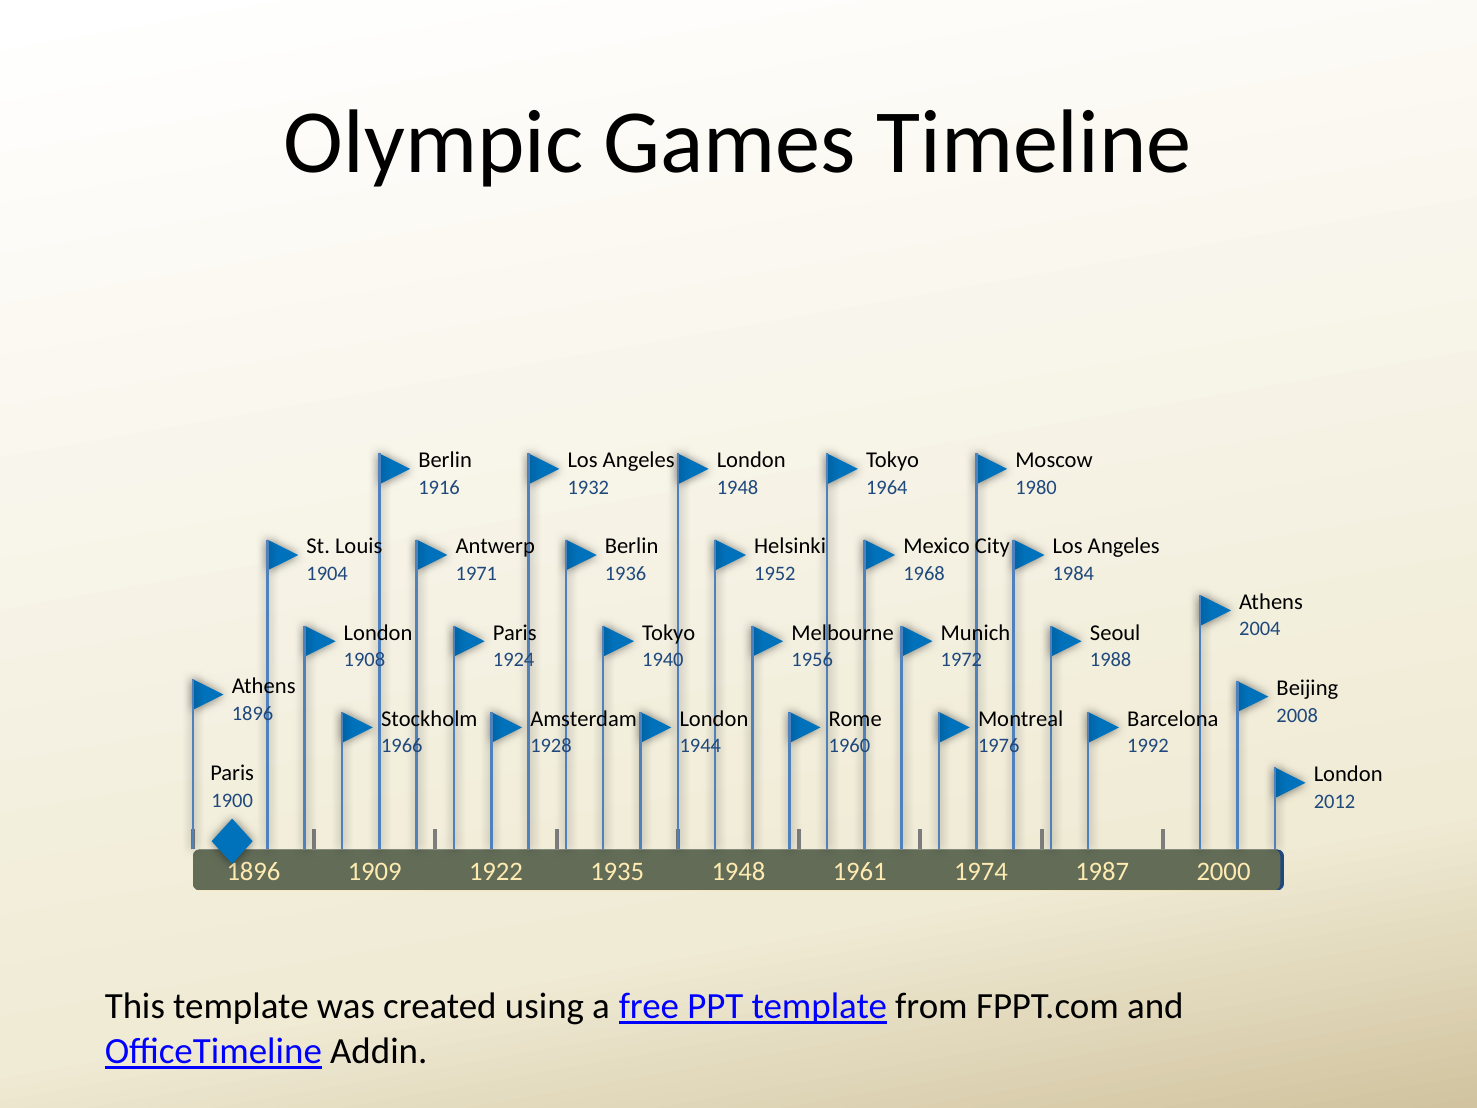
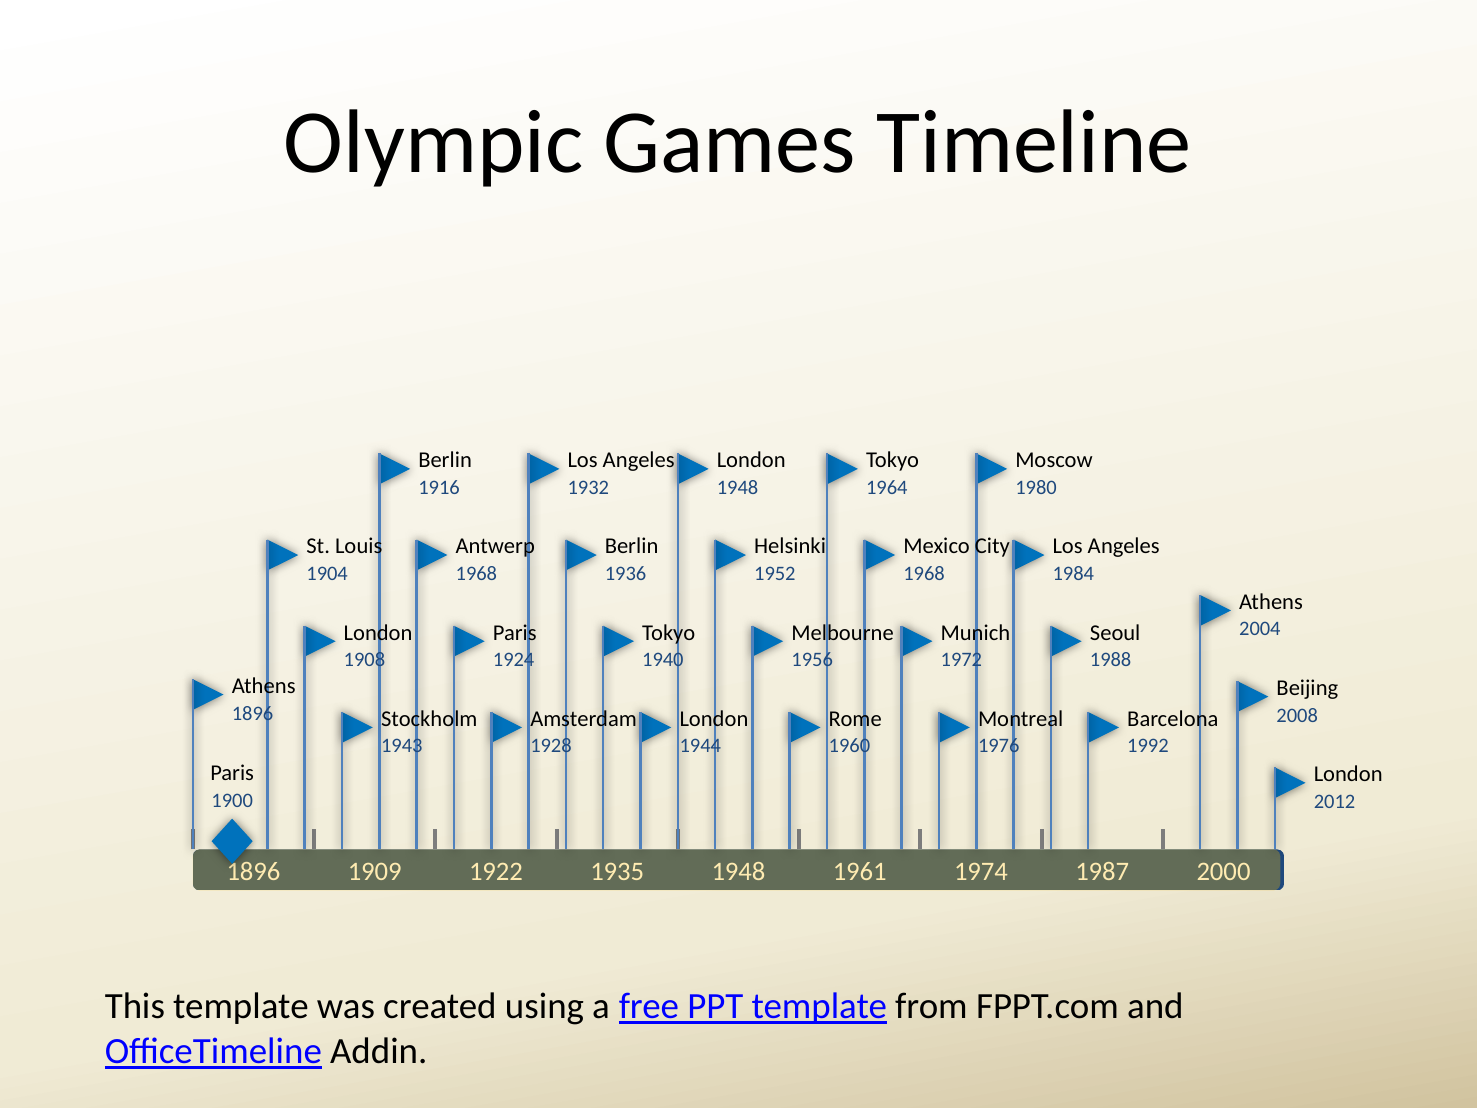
1971 at (476, 574): 1971 -> 1968
1966: 1966 -> 1943
